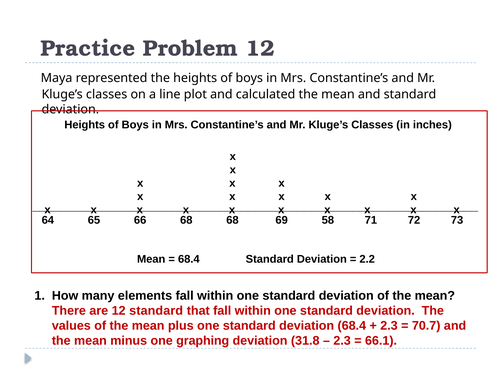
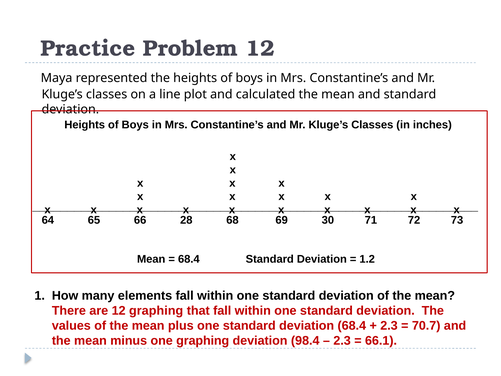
66 68: 68 -> 28
58: 58 -> 30
2.2: 2.2 -> 1.2
12 standard: standard -> graphing
31.8: 31.8 -> 98.4
